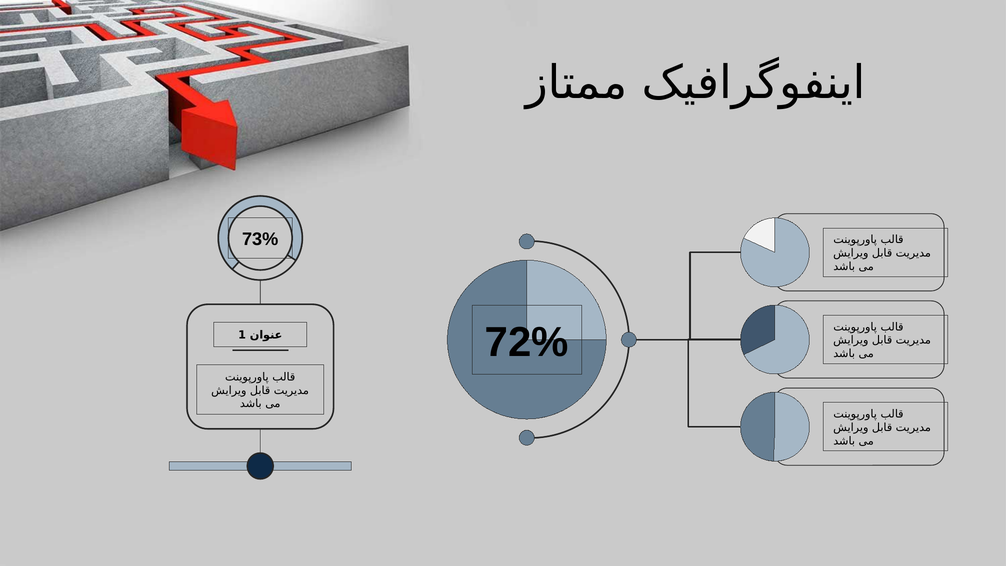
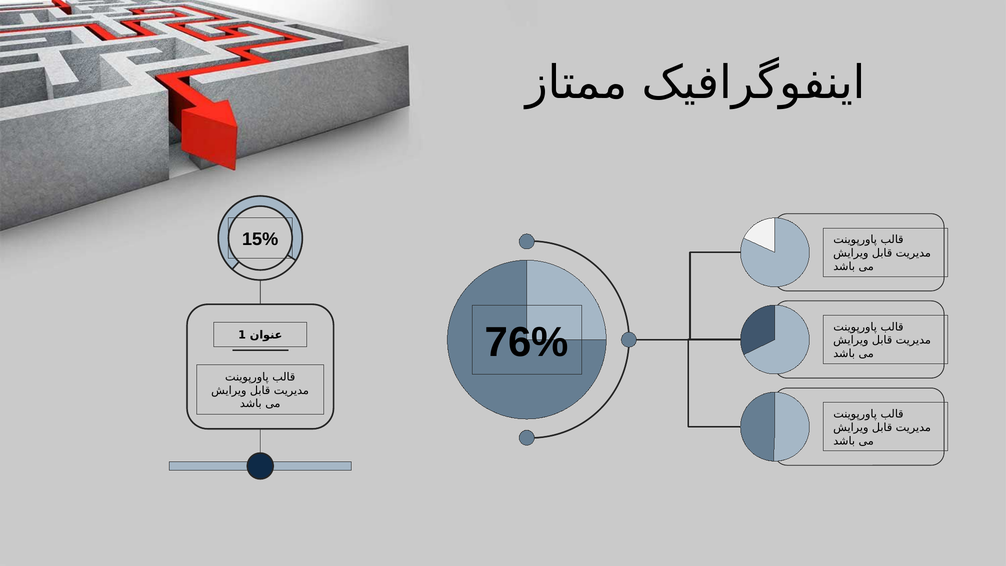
73%: 73% -> 15%
72%: 72% -> 76%
